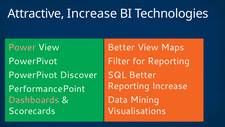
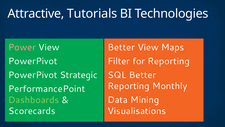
Attractive Increase: Increase -> Tutorials
Discover: Discover -> Strategic
Reporting Increase: Increase -> Monthly
Dashboards colour: pink -> light green
